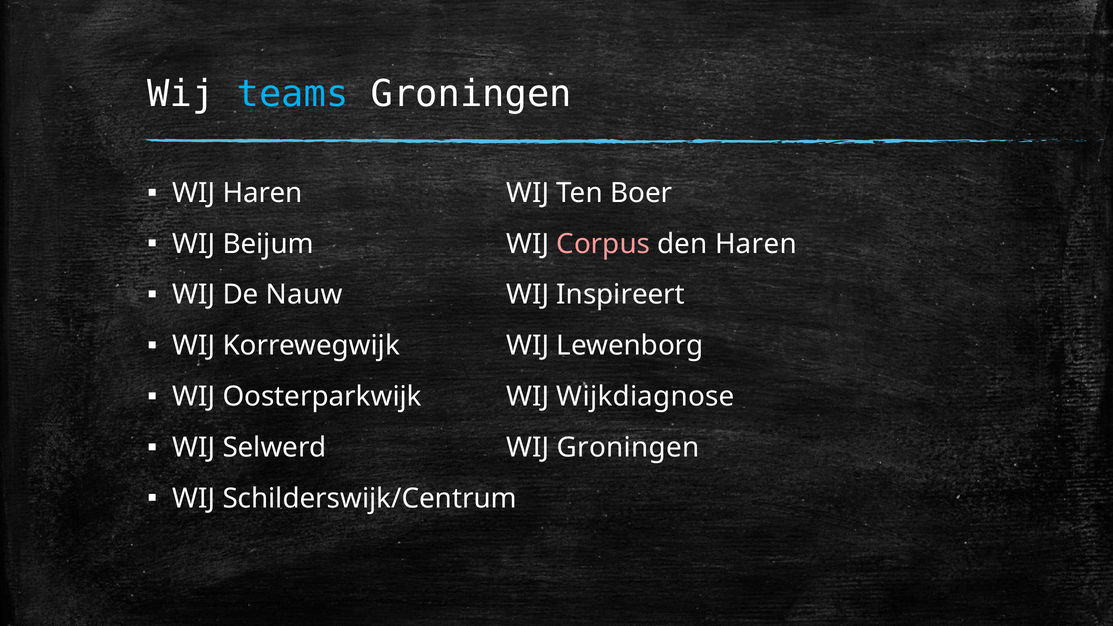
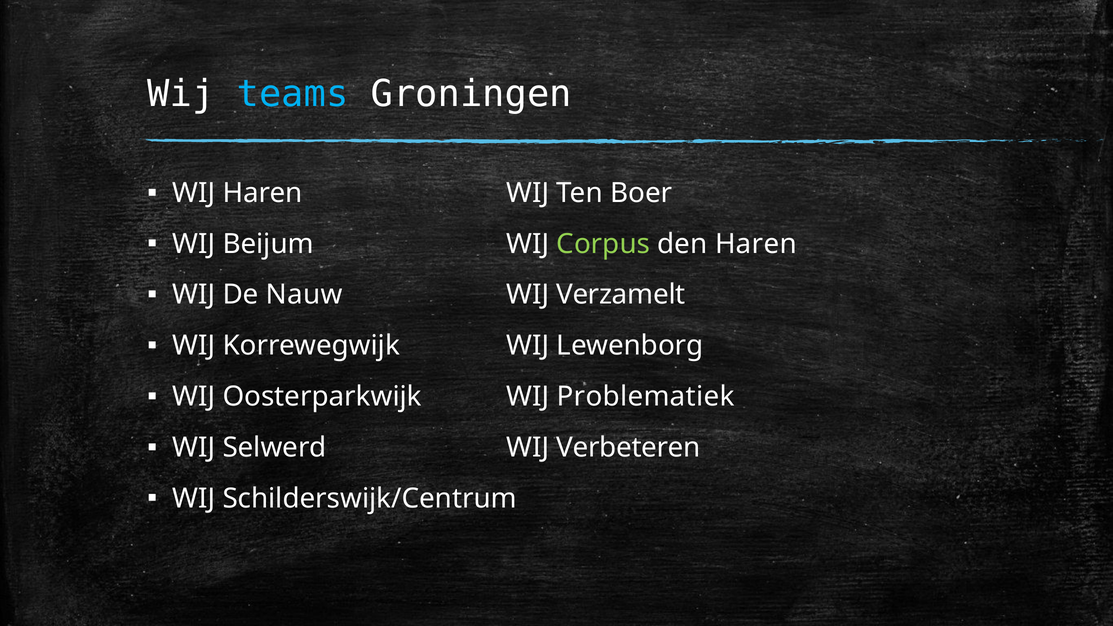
Corpus colour: pink -> light green
Inspireert: Inspireert -> Verzamelt
Wijkdiagnose: Wijkdiagnose -> Problematiek
WIJ Groningen: Groningen -> Verbeteren
